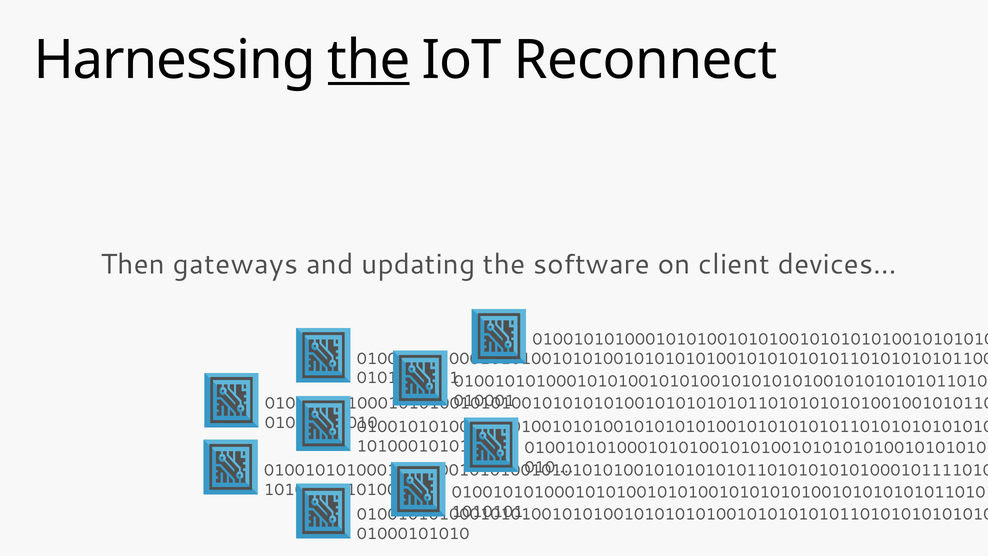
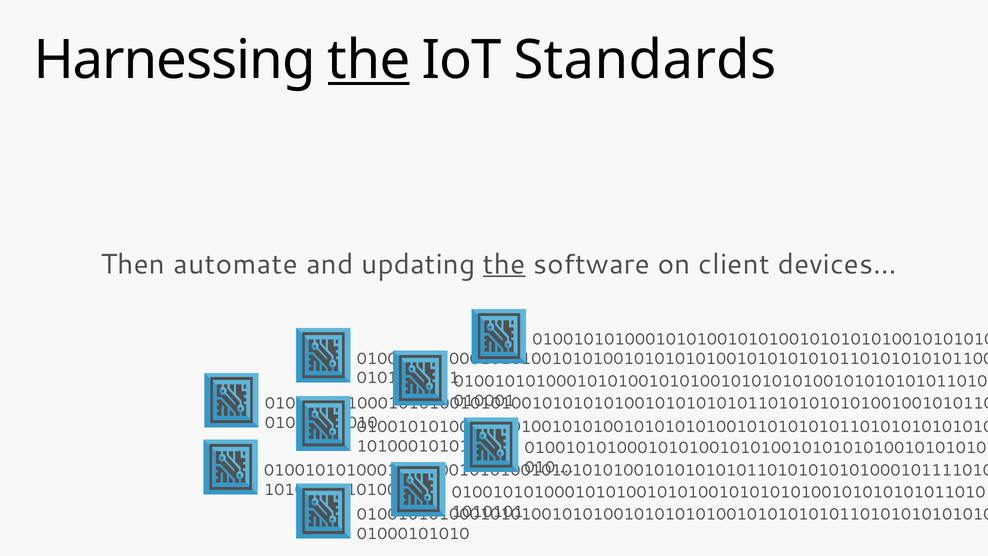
Reconnect: Reconnect -> Standards
gateways: gateways -> automate
the at (504, 264) underline: none -> present
